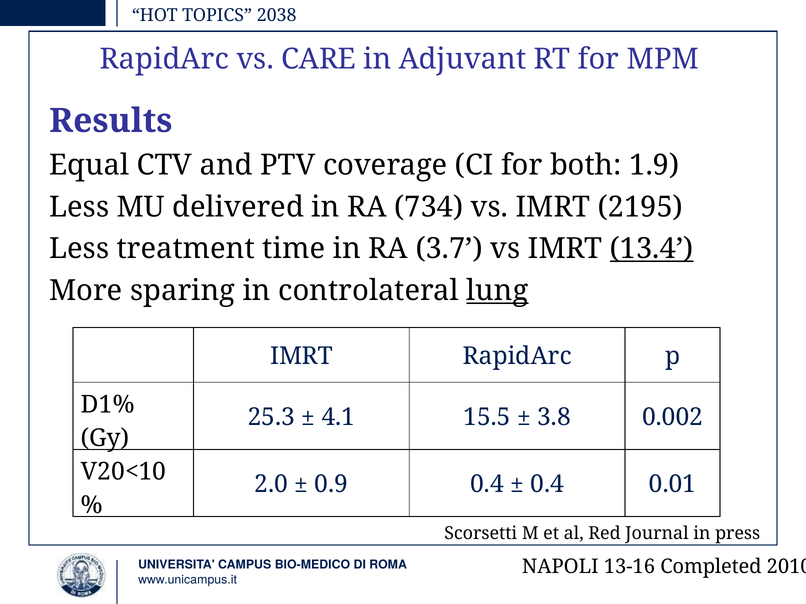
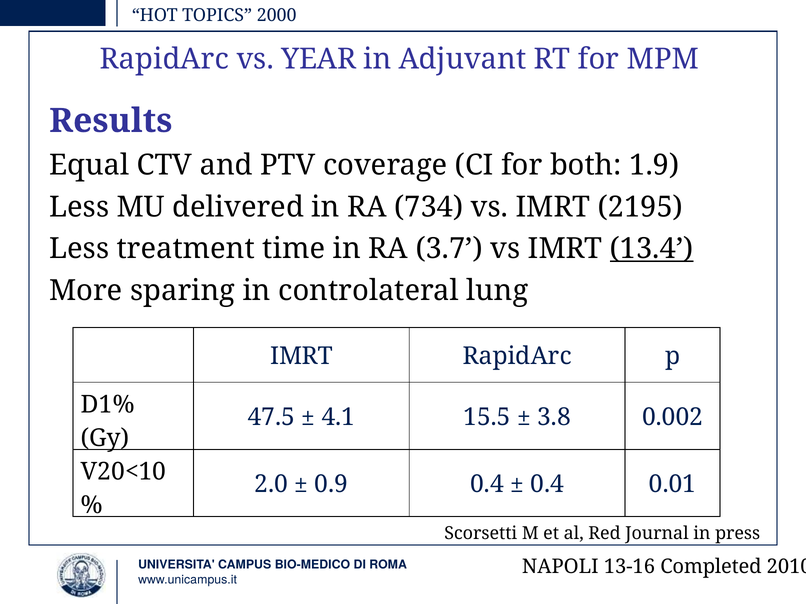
2038: 2038 -> 2000
CARE: CARE -> YEAR
lung underline: present -> none
25.3: 25.3 -> 47.5
